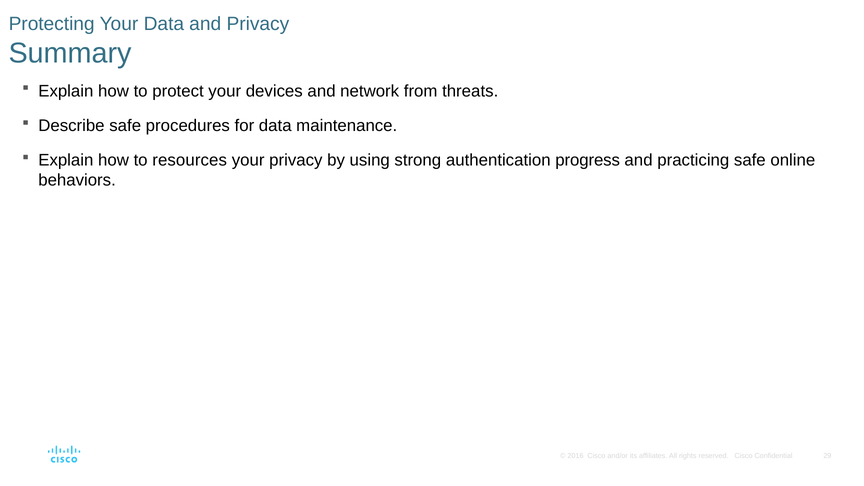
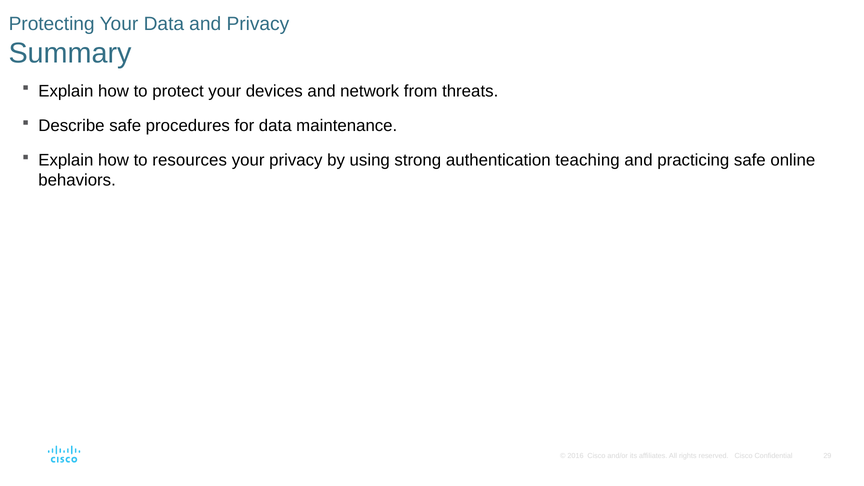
progress: progress -> teaching
